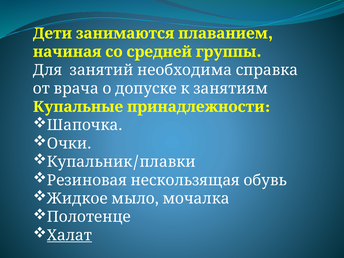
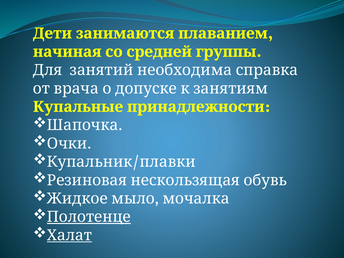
Полотенце underline: none -> present
